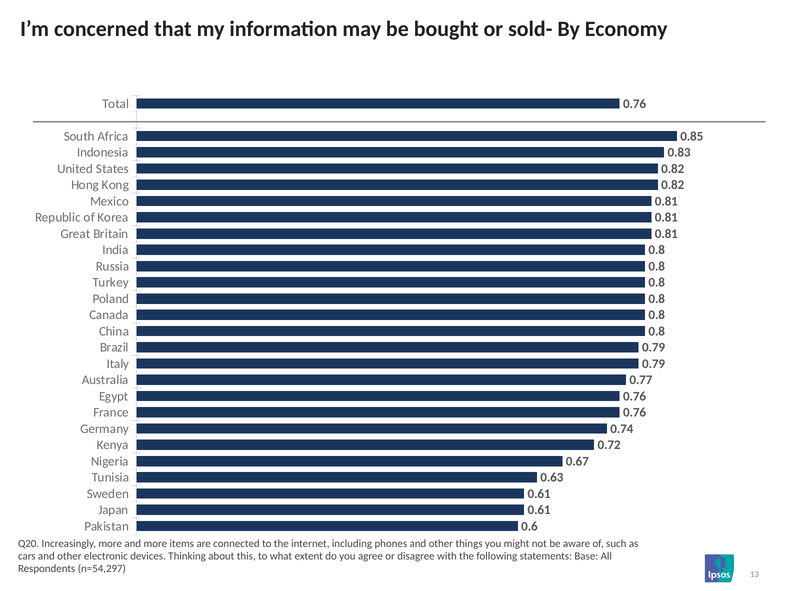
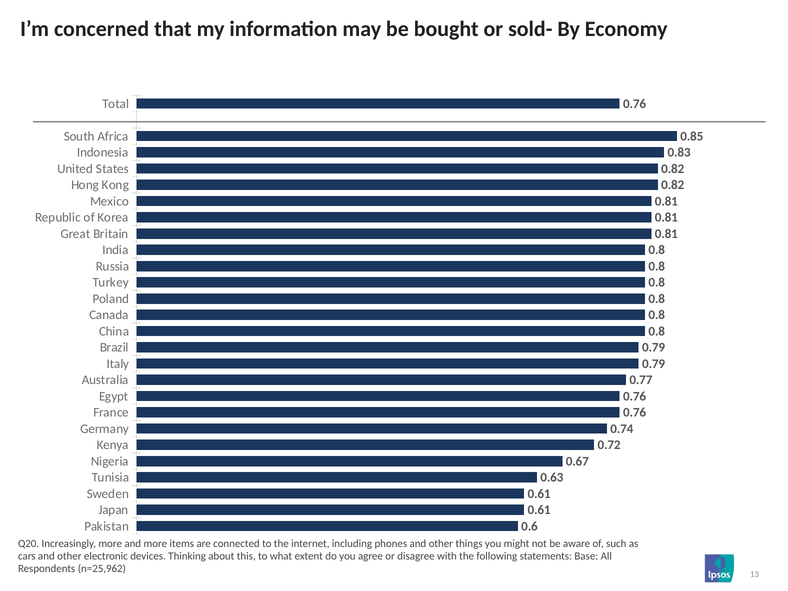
n=54,297: n=54,297 -> n=25,962
